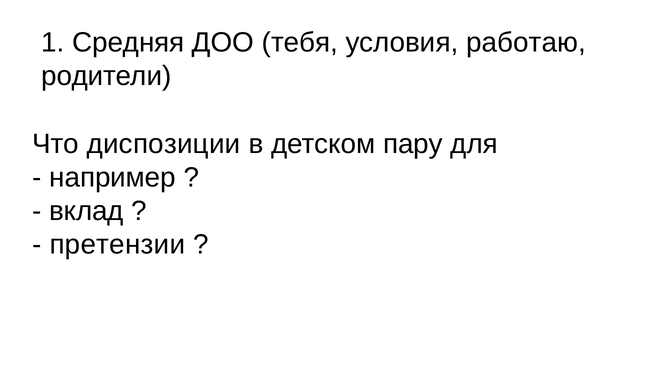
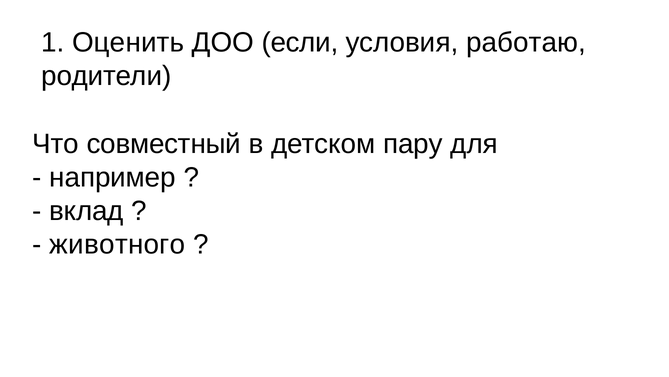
Средняя: Средняя -> Оценить
тебя: тебя -> если
диспозиции: диспозиции -> совместный
претензии: претензии -> животного
